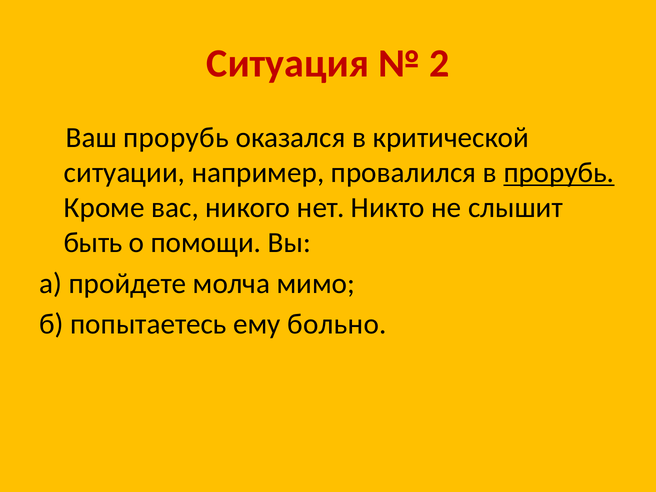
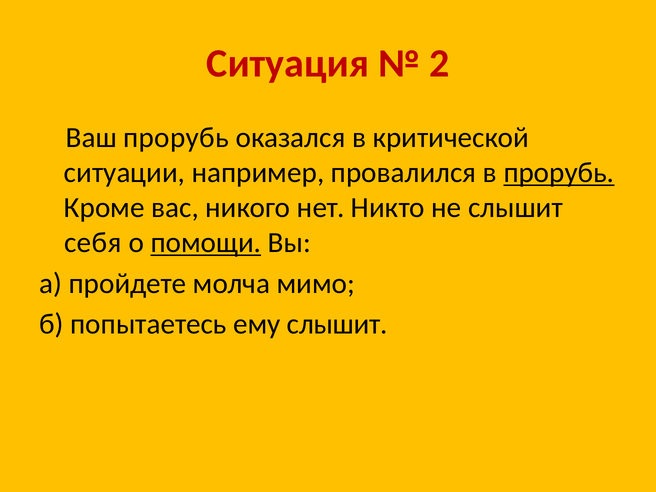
быть: быть -> себя
помощи underline: none -> present
ему больно: больно -> слышит
